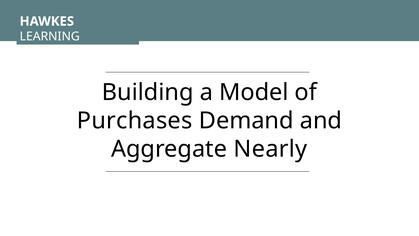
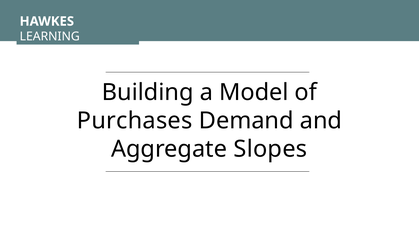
Nearly: Nearly -> Slopes
